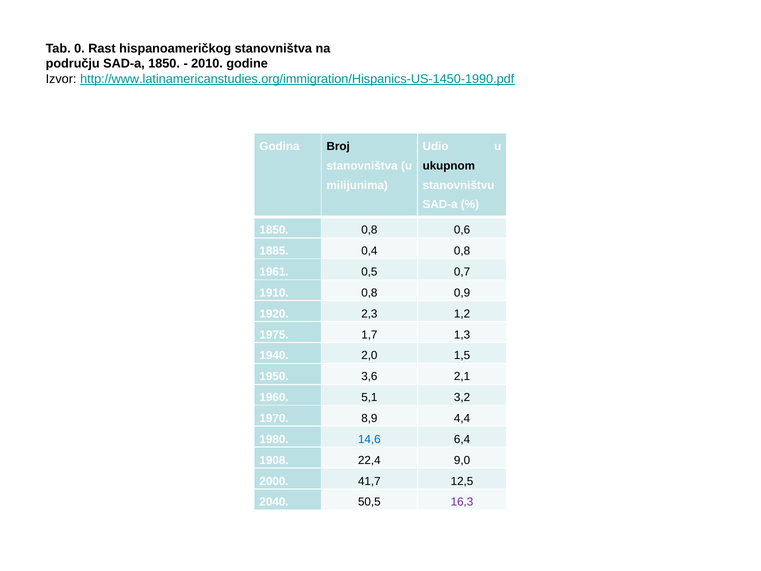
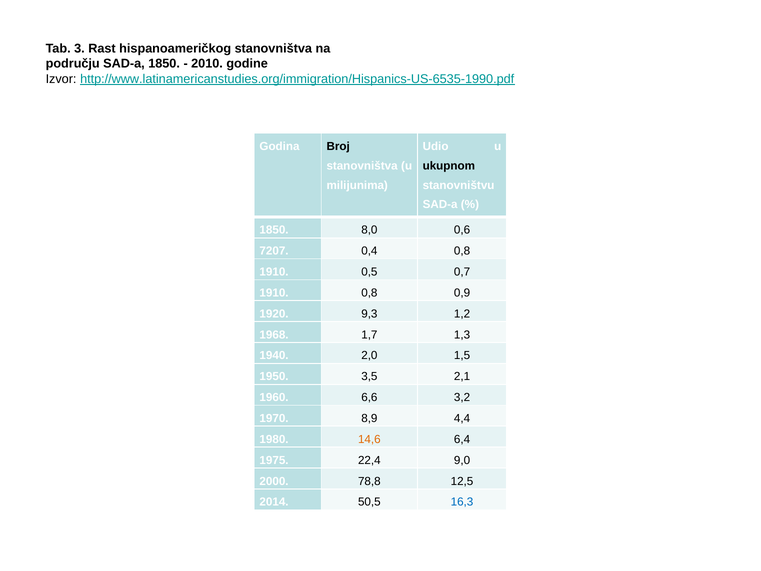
0: 0 -> 3
http://www.latinamericanstudies.org/immigration/Hispanics-US-1450-1990.pdf: http://www.latinamericanstudies.org/immigration/Hispanics-US-1450-1990.pdf -> http://www.latinamericanstudies.org/immigration/Hispanics-US-6535-1990.pdf
1850 0,8: 0,8 -> 8,0
1885: 1885 -> 7207
1961 at (274, 272): 1961 -> 1910
2,3: 2,3 -> 9,3
1975: 1975 -> 1968
3,6: 3,6 -> 3,5
5,1: 5,1 -> 6,6
14,6 colour: blue -> orange
1908: 1908 -> 1975
41,7: 41,7 -> 78,8
2040: 2040 -> 2014
16,3 colour: purple -> blue
